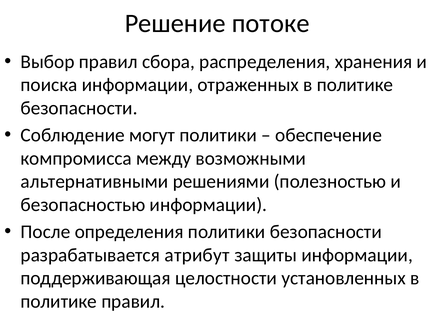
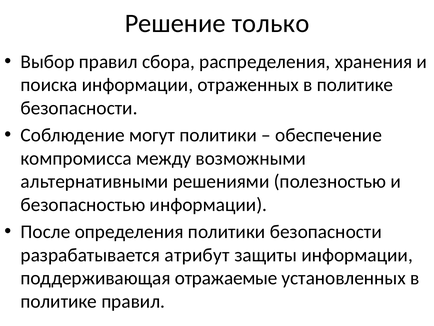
потоке: потоке -> только
целостности: целостности -> отражаемые
